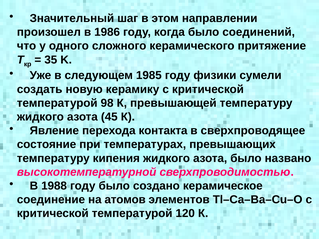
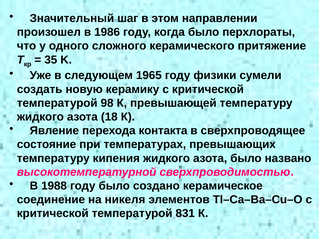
соединений: соединений -> перхлораты
1985: 1985 -> 1965
45: 45 -> 18
атомов: атомов -> никеля
120: 120 -> 831
